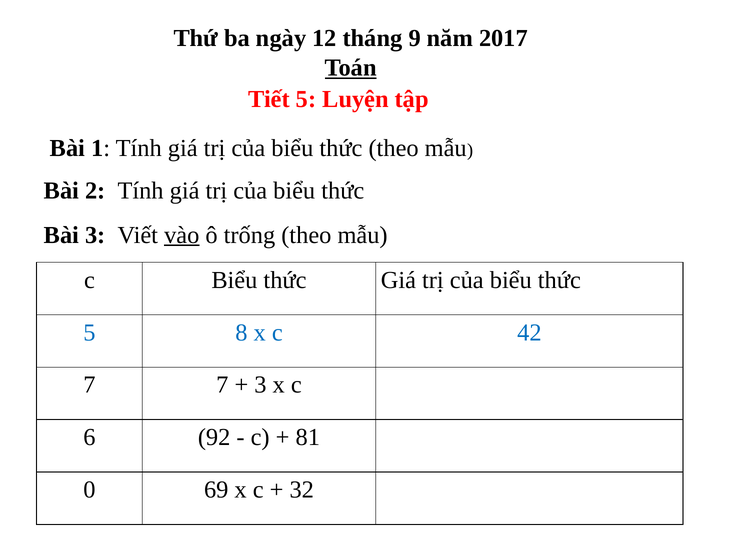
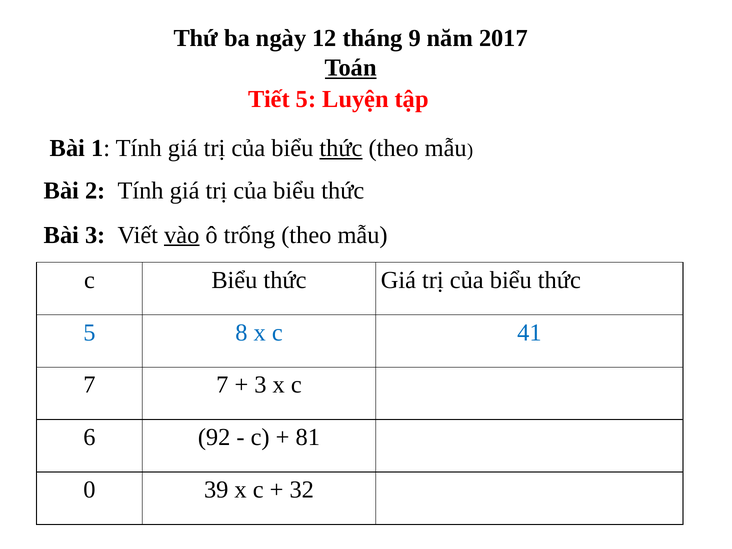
thức at (341, 148) underline: none -> present
42: 42 -> 41
69: 69 -> 39
